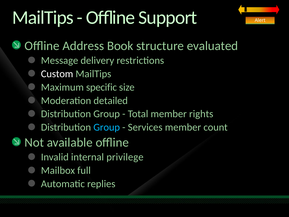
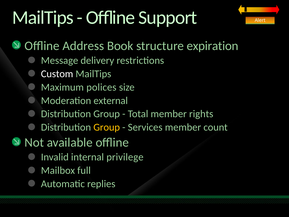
evaluated: evaluated -> expiration
specific: specific -> polices
detailed: detailed -> external
Group at (107, 127) colour: light blue -> yellow
